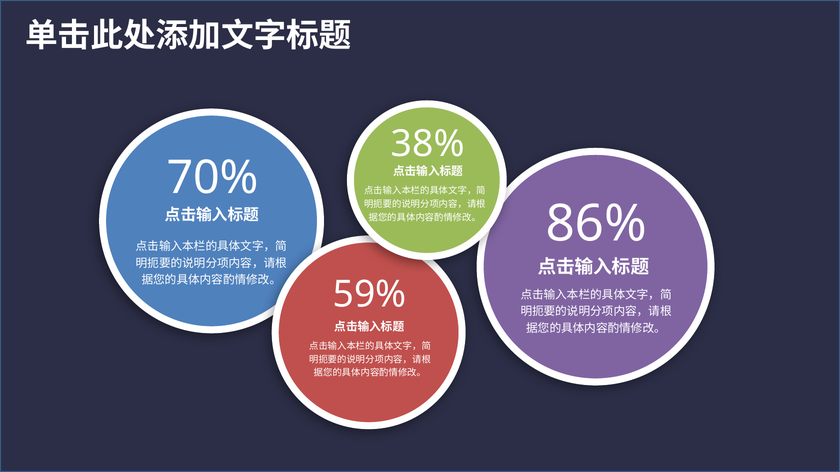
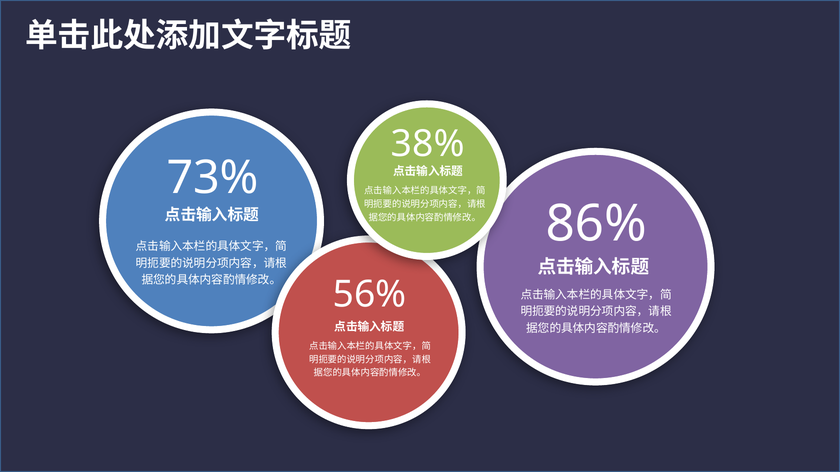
70%: 70% -> 73%
59%: 59% -> 56%
